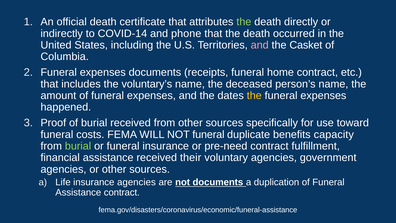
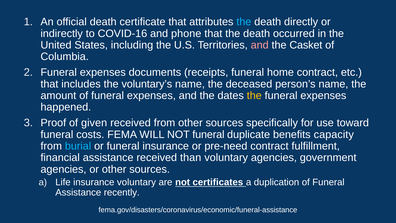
the at (244, 22) colour: light green -> light blue
COVID-14: COVID-14 -> COVID-16
of burial: burial -> given
burial at (78, 146) colour: light green -> light blue
their: their -> than
insurance agencies: agencies -> voluntary
not documents: documents -> certificates
Assistance contract: contract -> recently
